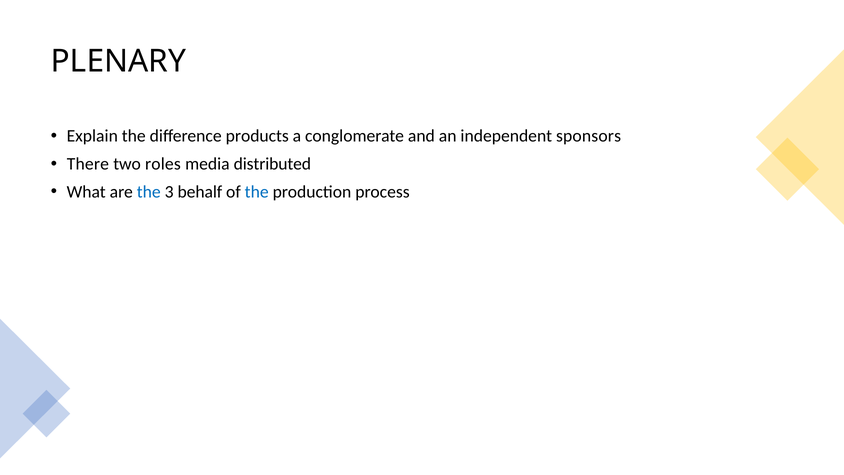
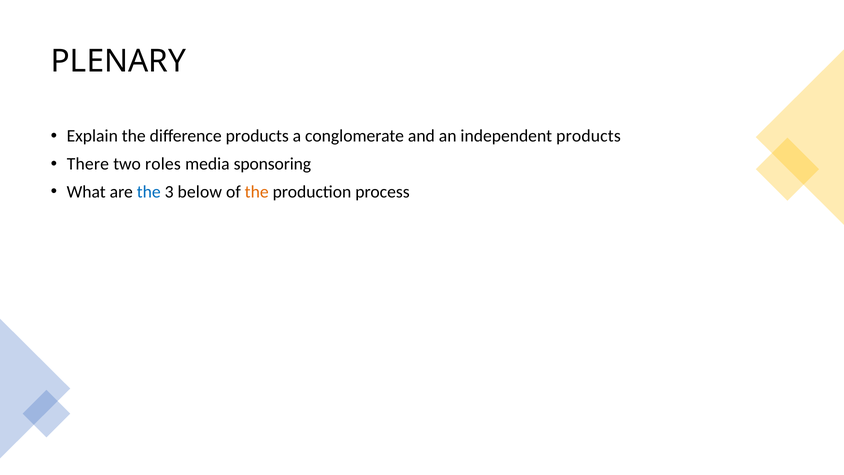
independent sponsors: sponsors -> products
distributed: distributed -> sponsoring
behalf: behalf -> below
the at (257, 192) colour: blue -> orange
